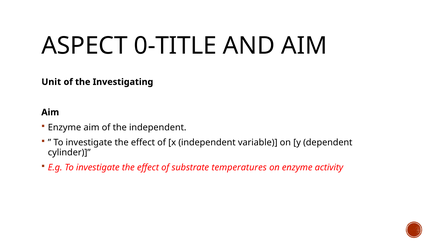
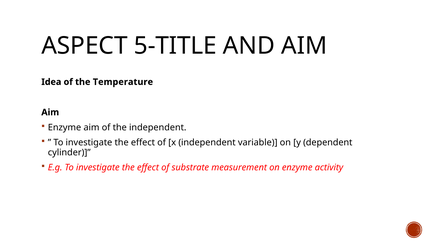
0-TITLE: 0-TITLE -> 5-TITLE
Unit: Unit -> Idea
Investigating: Investigating -> Temperature
temperatures: temperatures -> measurement
